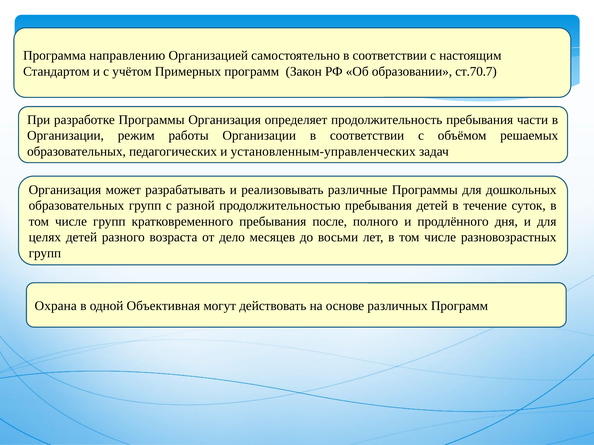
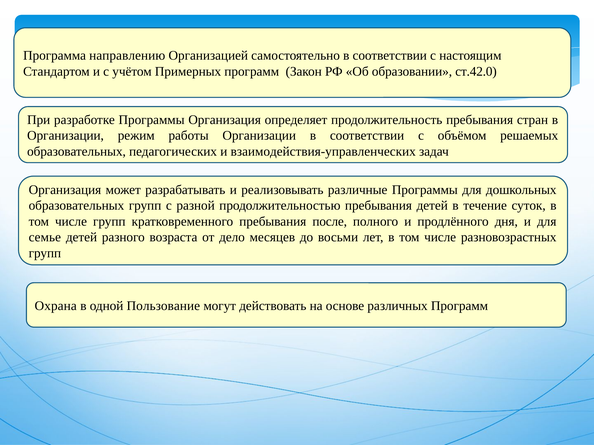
ст.70.7: ст.70.7 -> ст.42.0
части: части -> стран
установленным-управленческих: установленным-управленческих -> взаимодействия-управленческих
целях: целях -> семье
Объективная: Объективная -> Пользование
